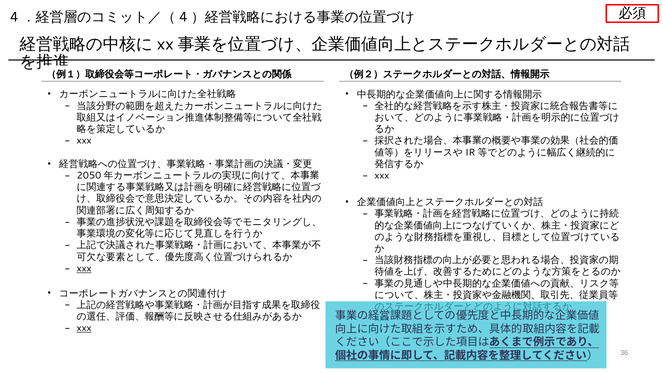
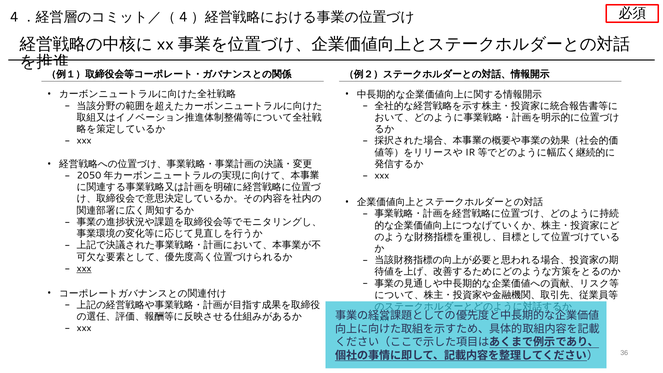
xxx at (84, 328) underline: present -> none
